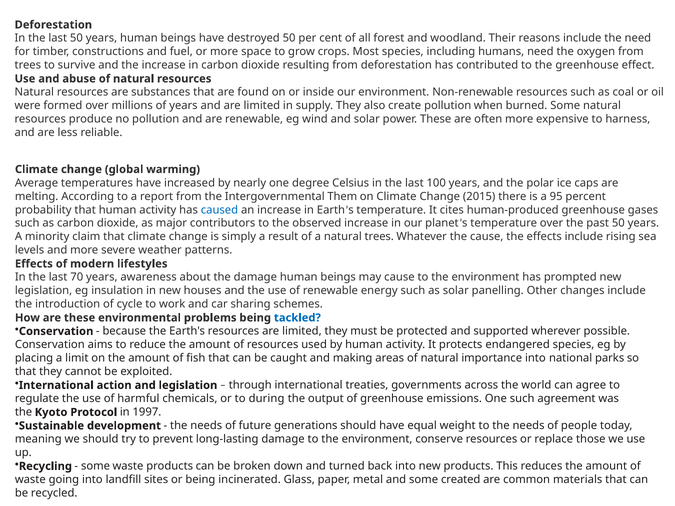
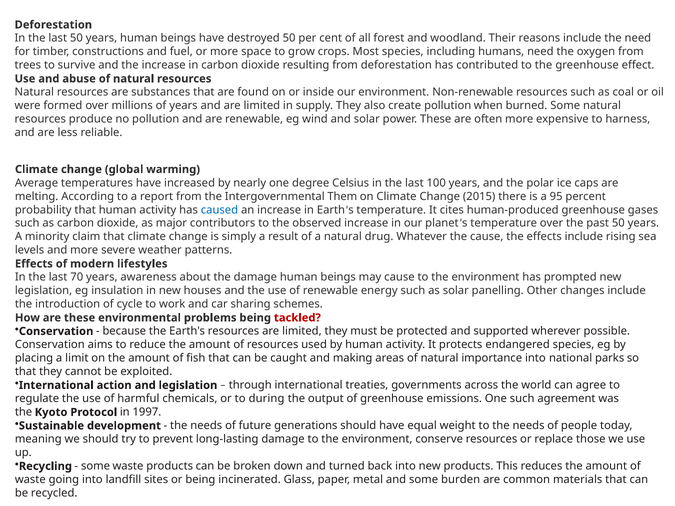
natural trees: trees -> drug
tackled colour: blue -> red
created: created -> burden
